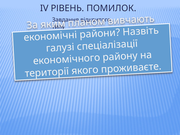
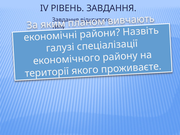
РІВЕНЬ ПОМИЛОК: ПОМИЛОК -> ЗАВДАННЯ
